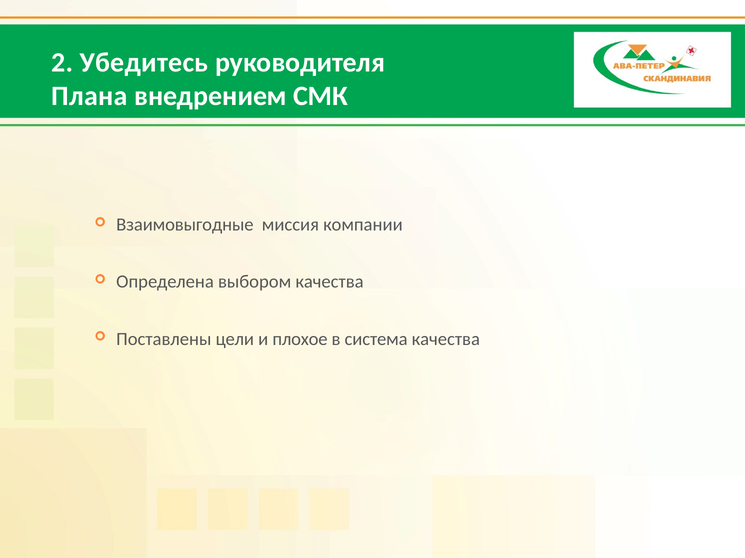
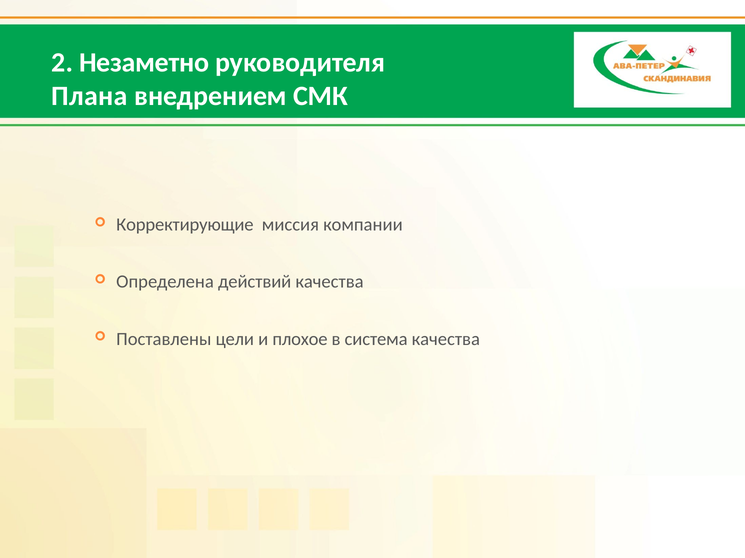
Убедитесь: Убедитесь -> Незаметно
Взаимовыгодные: Взаимовыгодные -> Корректирующие
выбором: выбором -> действий
